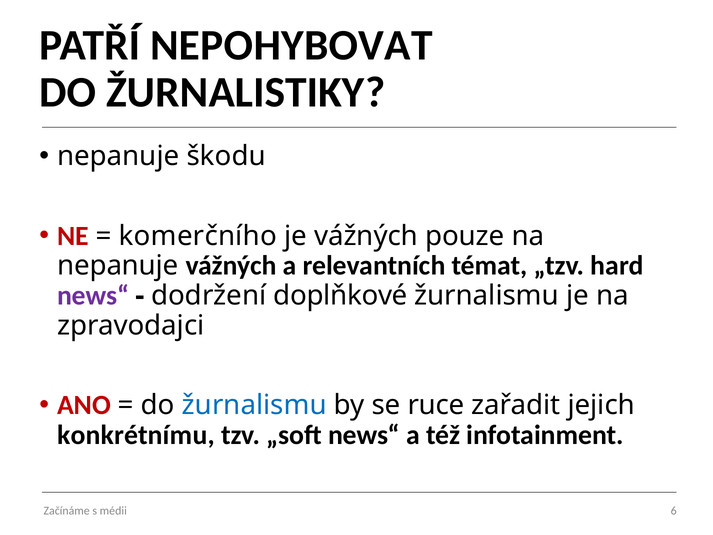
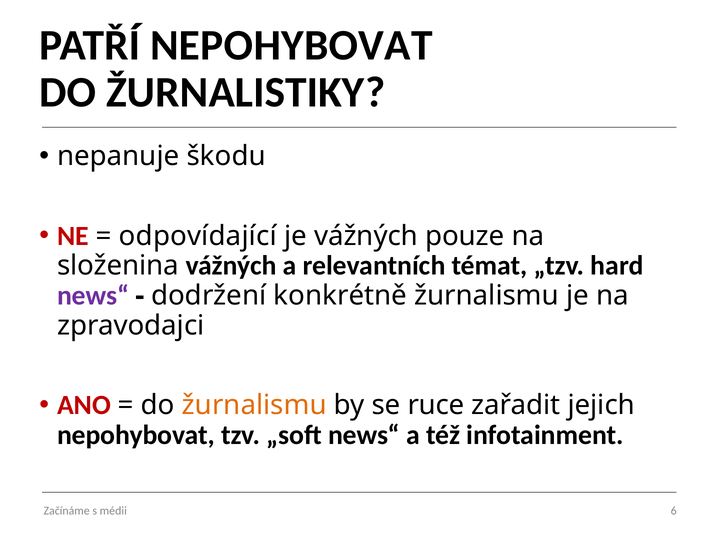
komerčního: komerčního -> odpovídající
nepanuje at (118, 266): nepanuje -> složenina
doplňkové: doplňkové -> konkrétně
žurnalismu at (254, 405) colour: blue -> orange
konkrétnímu at (136, 435): konkrétnímu -> nepohybovat
